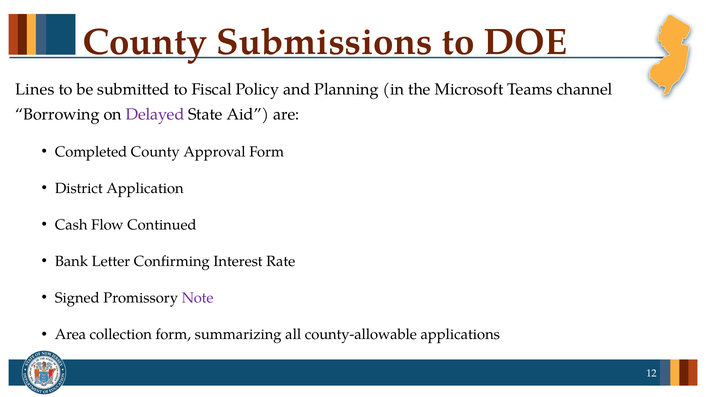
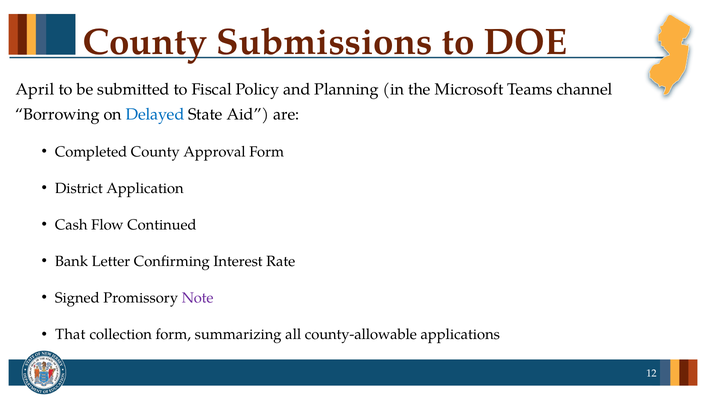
Lines: Lines -> April
Delayed colour: purple -> blue
Area: Area -> That
